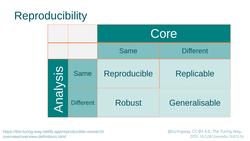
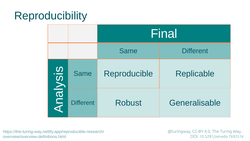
Core: Core -> Final
